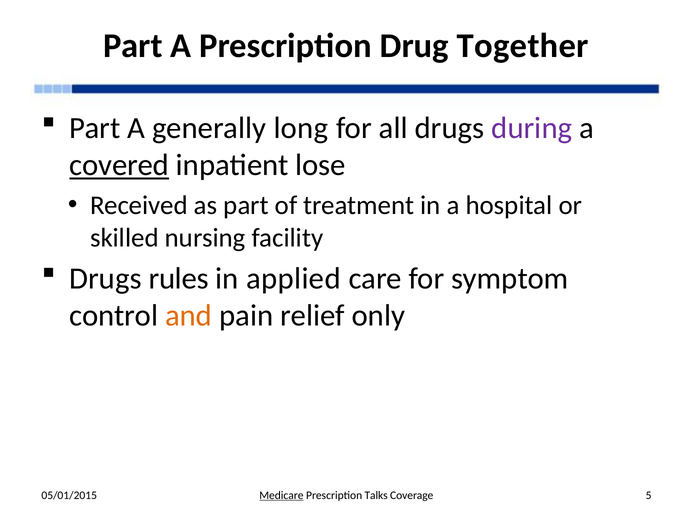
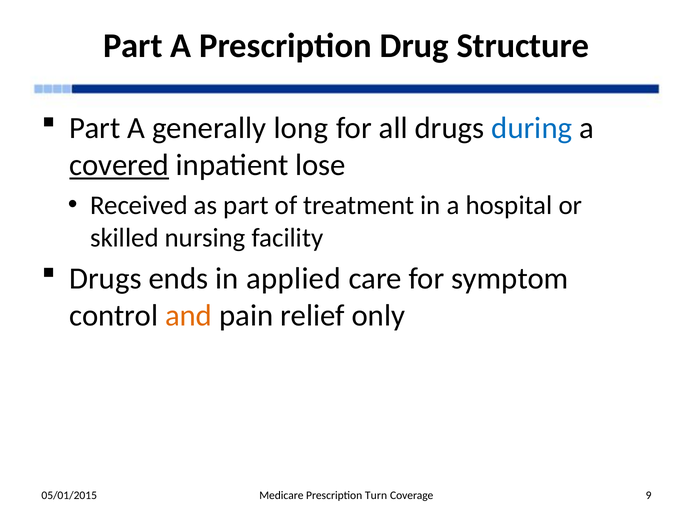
Together: Together -> Structure
during colour: purple -> blue
rules: rules -> ends
Medicare underline: present -> none
Talks: Talks -> Turn
5: 5 -> 9
